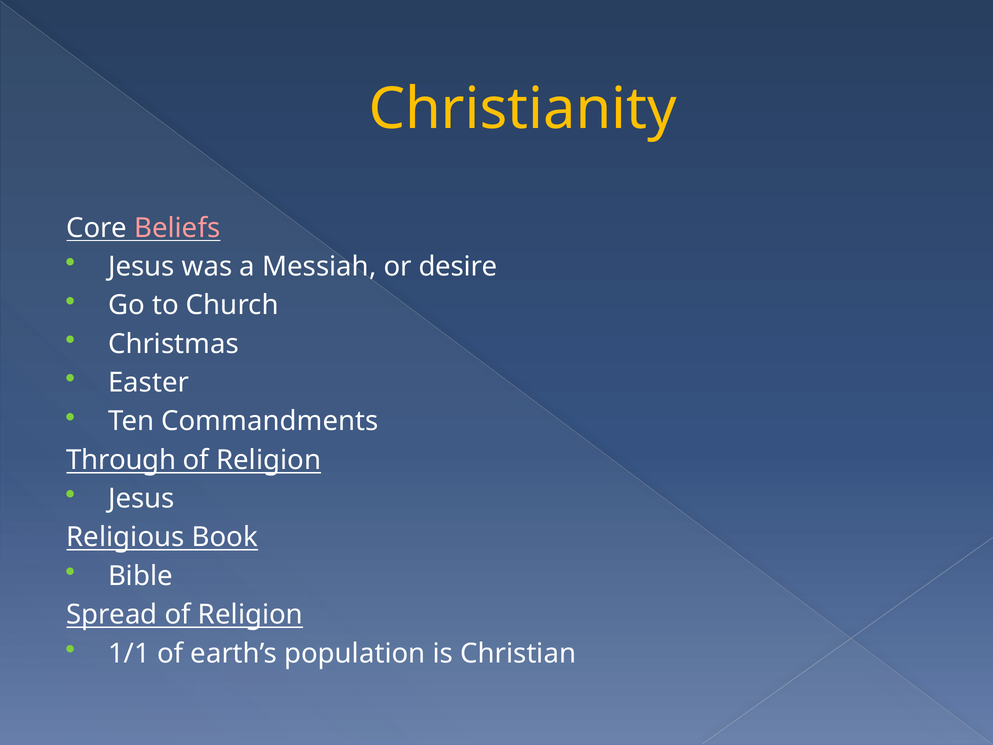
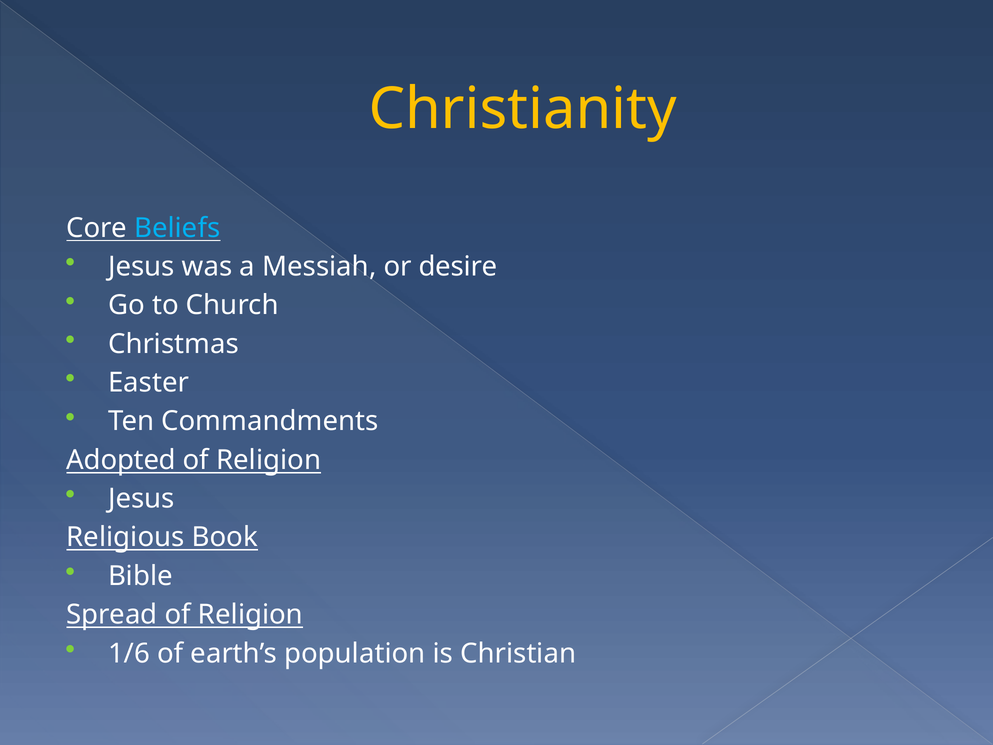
Beliefs colour: pink -> light blue
Through: Through -> Adopted
1/1: 1/1 -> 1/6
